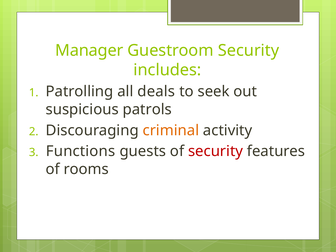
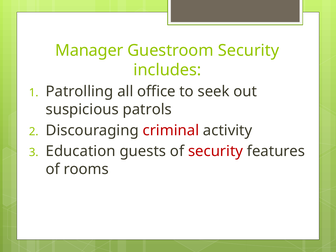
deals: deals -> office
criminal colour: orange -> red
Functions: Functions -> Education
